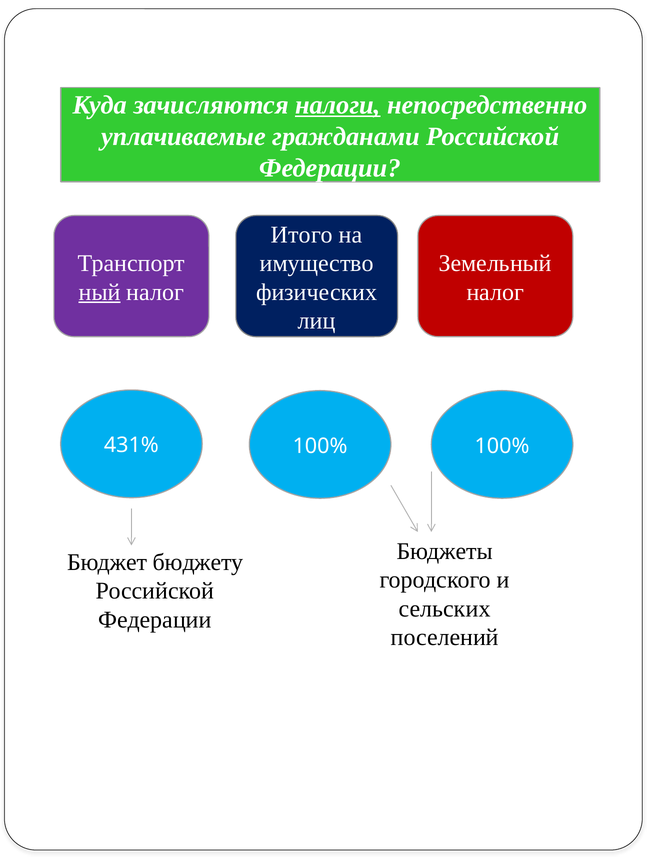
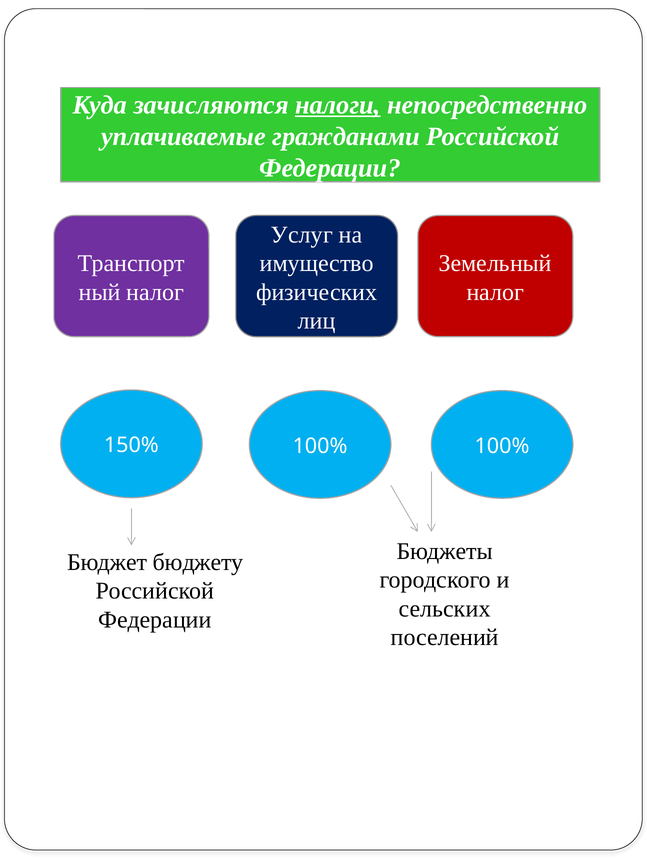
Итого: Итого -> Услуг
ный underline: present -> none
431%: 431% -> 150%
